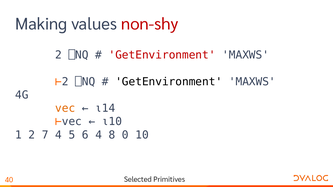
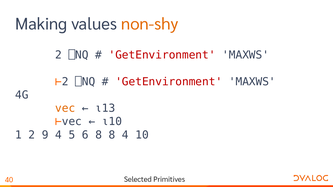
non-shy colour: red -> orange
GetEnvironment at (169, 82) colour: black -> red
⍳14: ⍳14 -> ⍳13
7: 7 -> 9
6 4: 4 -> 8
8 0: 0 -> 4
